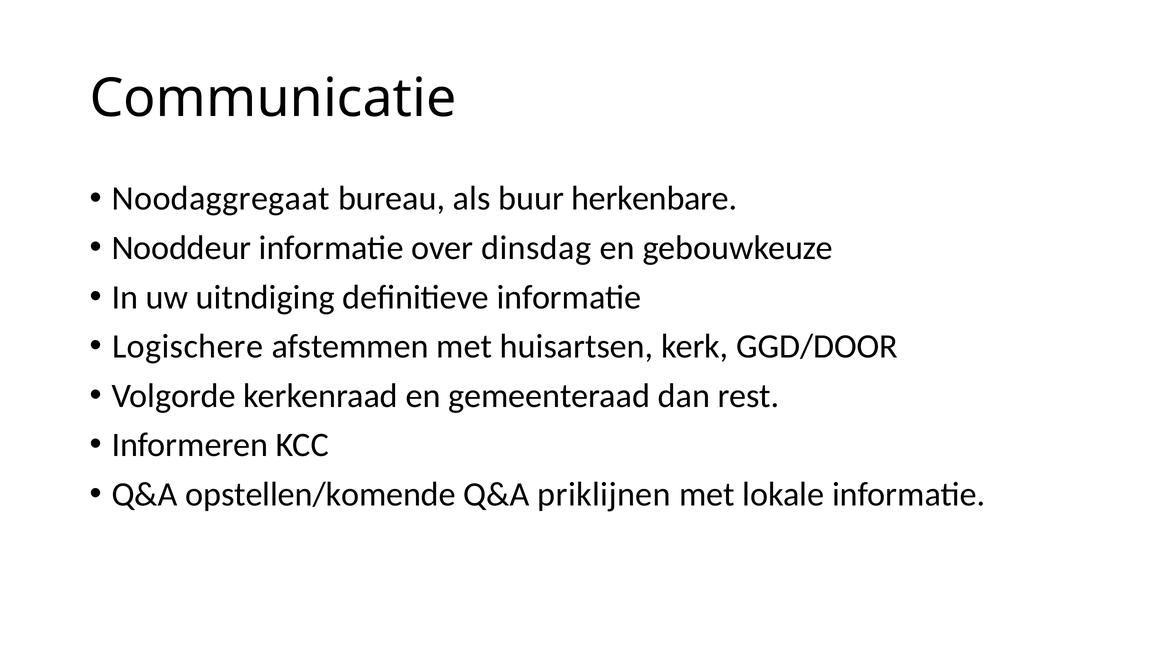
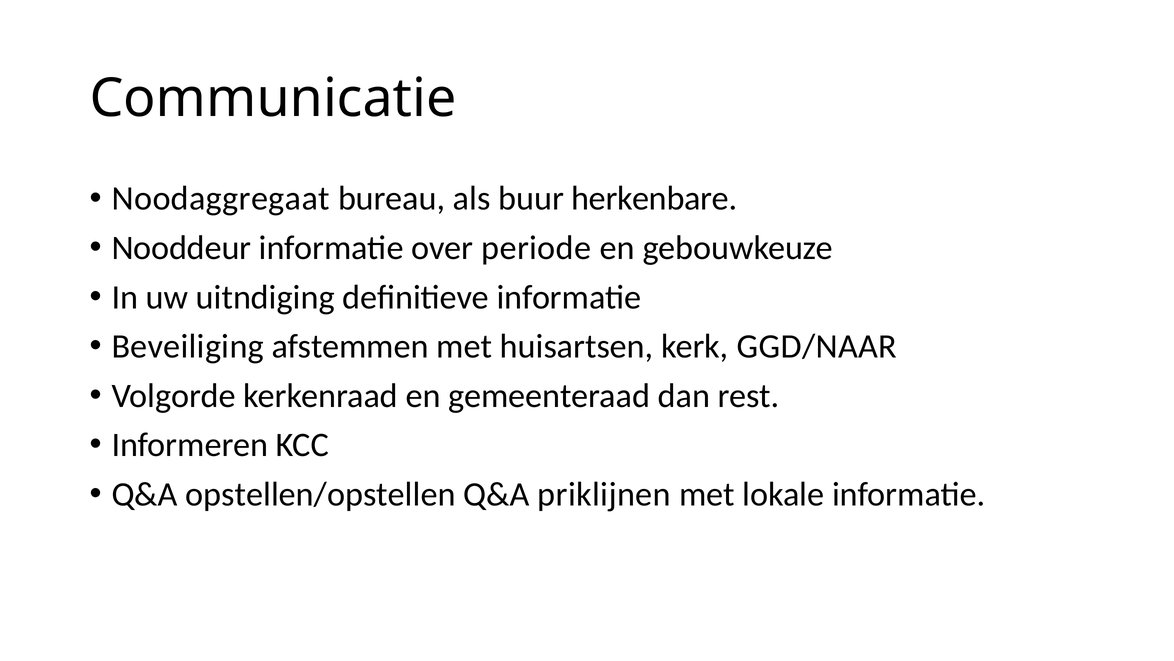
dinsdag: dinsdag -> periode
Logischere: Logischere -> Beveiliging
GGD/DOOR: GGD/DOOR -> GGD/NAAR
opstellen/komende: opstellen/komende -> opstellen/opstellen
